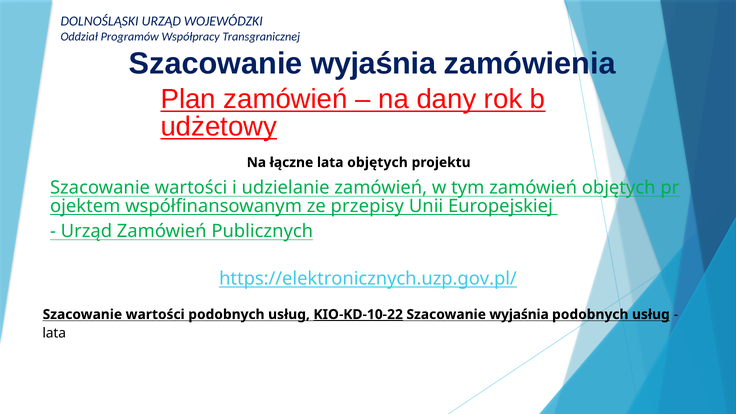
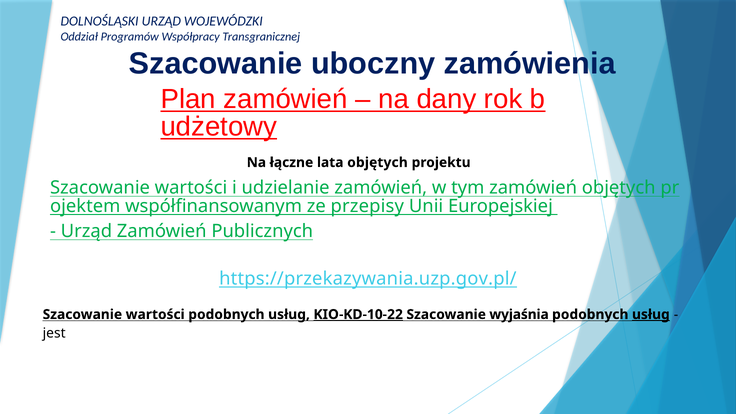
wyjaśnia at (373, 64): wyjaśnia -> uboczny
https://elektronicznych.uzp.gov.pl/: https://elektronicznych.uzp.gov.pl/ -> https://przekazywania.uzp.gov.pl/
usług at (651, 314) underline: none -> present
lata at (54, 333): lata -> jest
